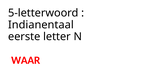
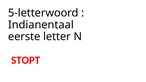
WAAR: WAAR -> STOPT
